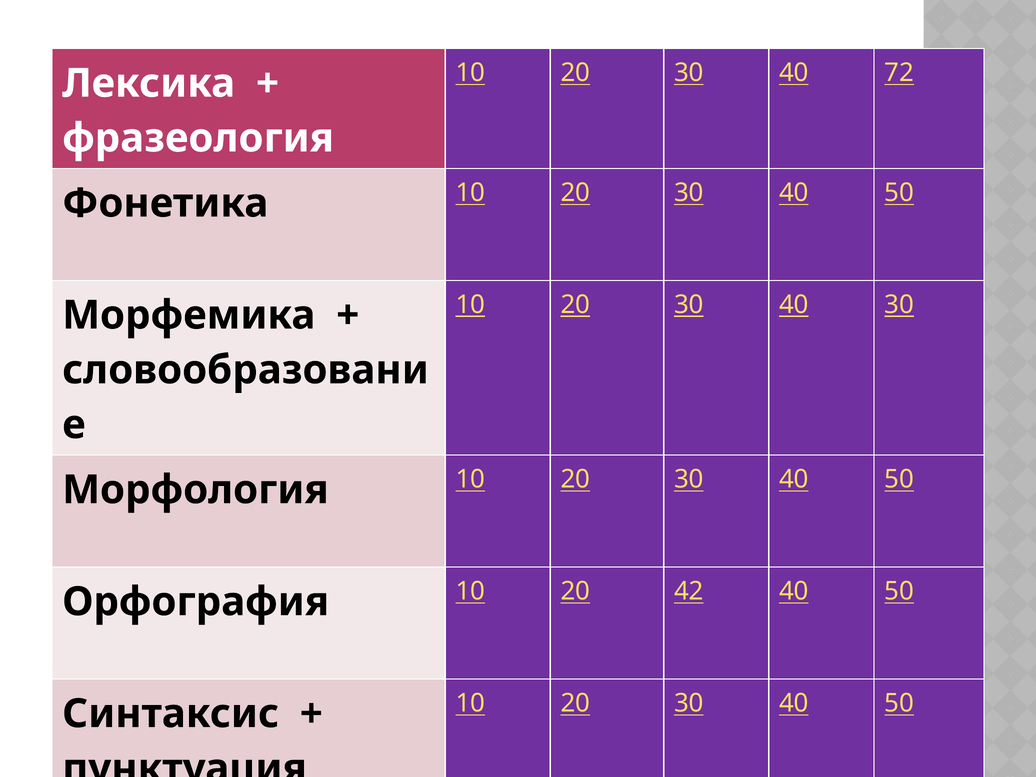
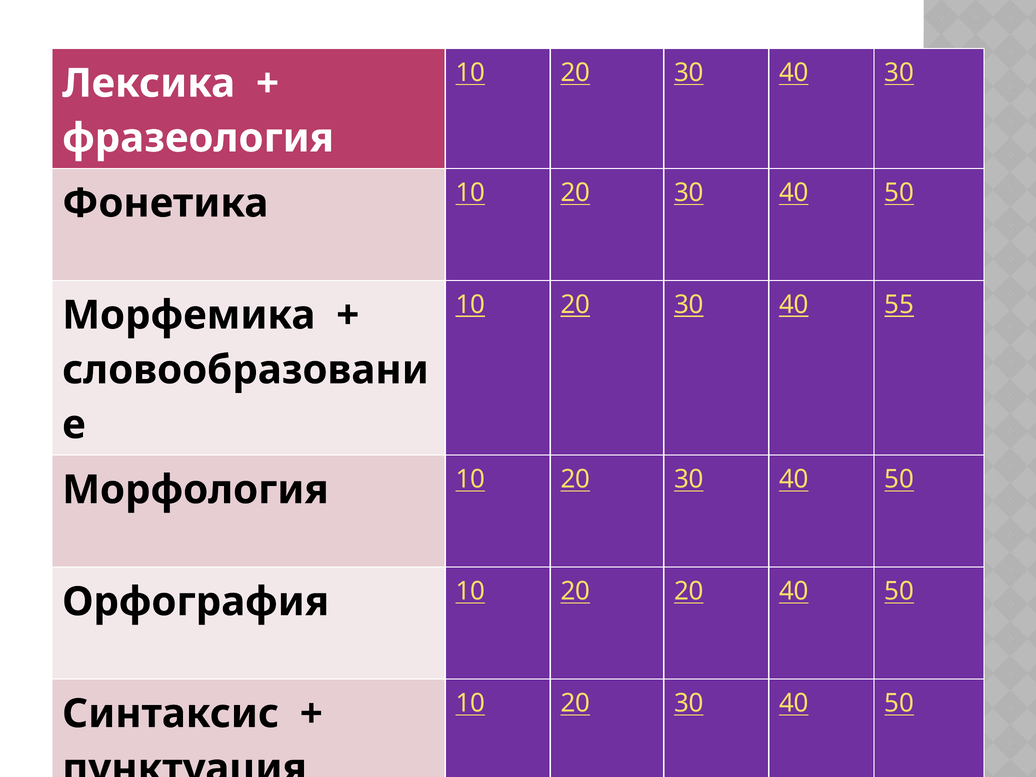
40 72: 72 -> 30
40 30: 30 -> 55
20 42: 42 -> 20
